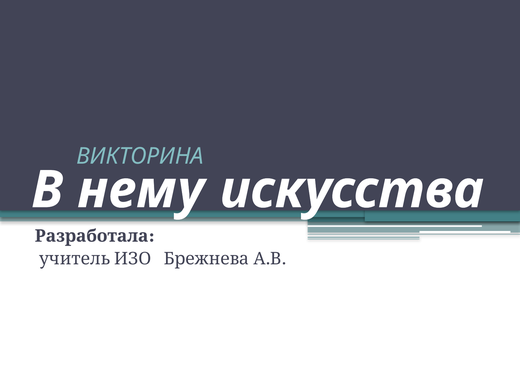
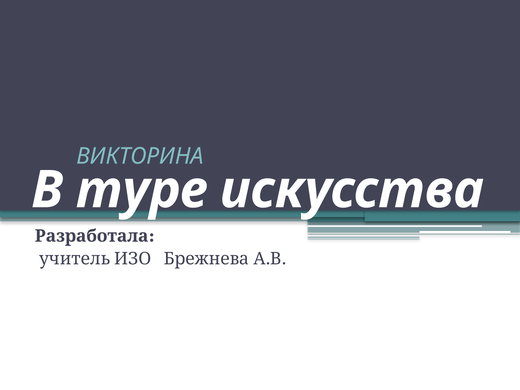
нему: нему -> туре
